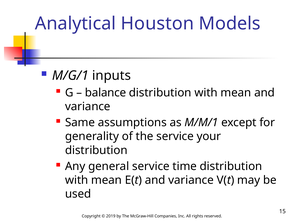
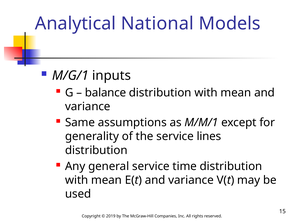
Houston: Houston -> National
your: your -> lines
